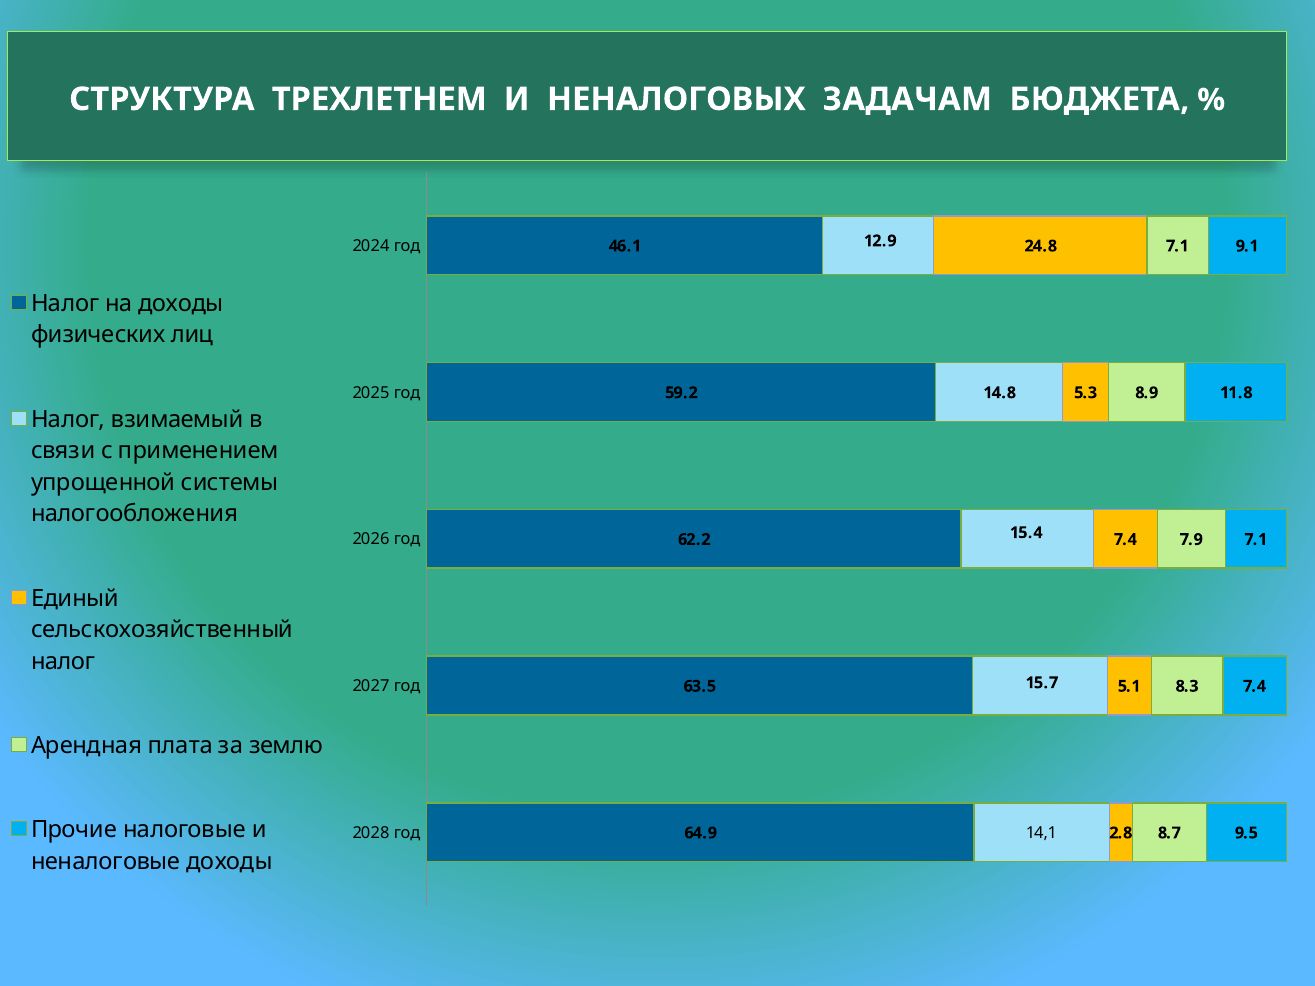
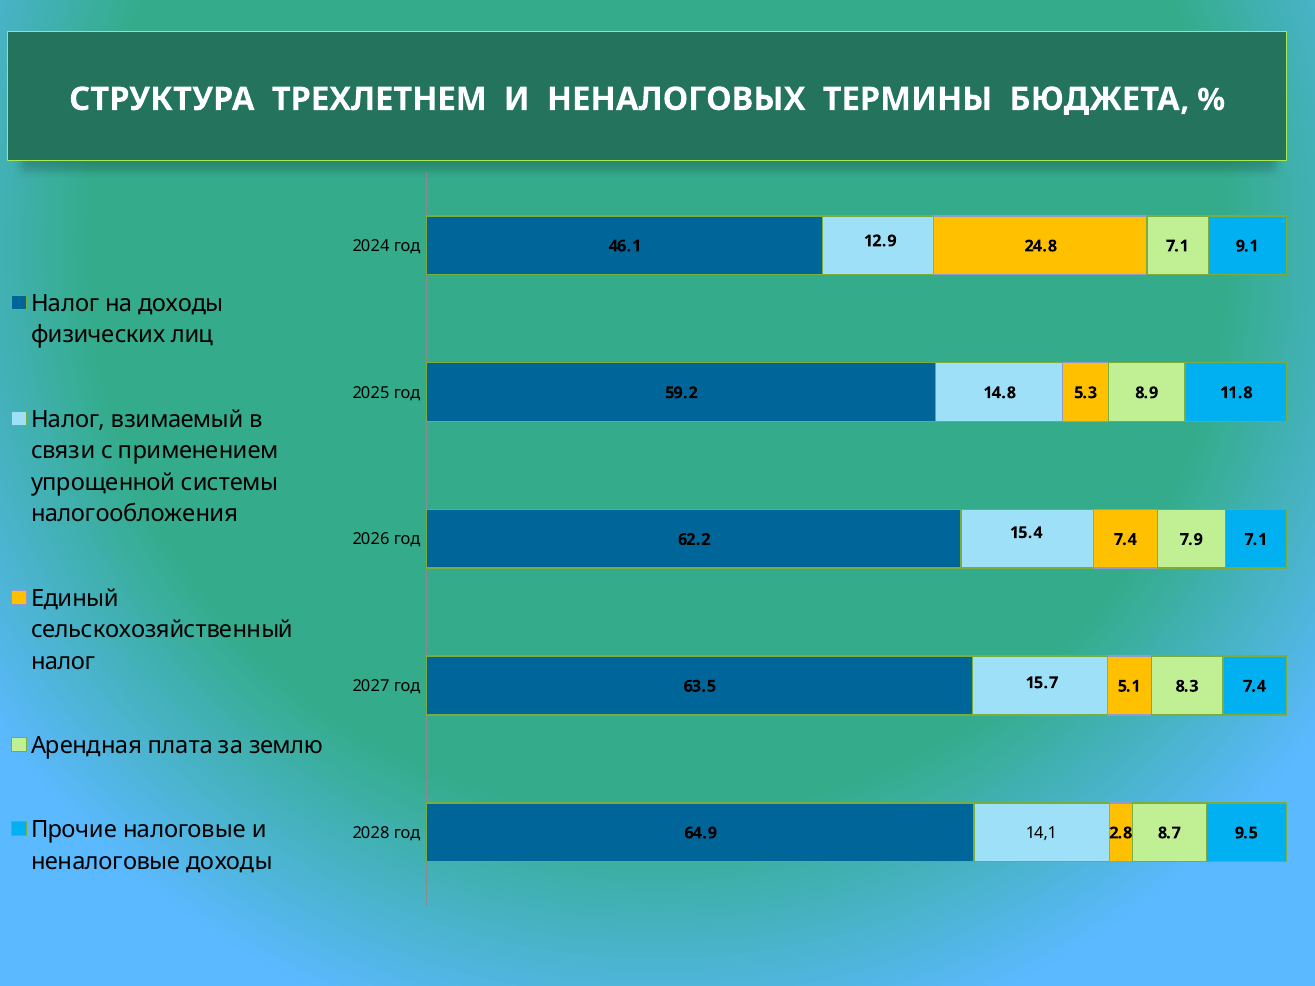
ЗАДАЧАМ: ЗАДАЧАМ -> ТЕРМИНЫ
